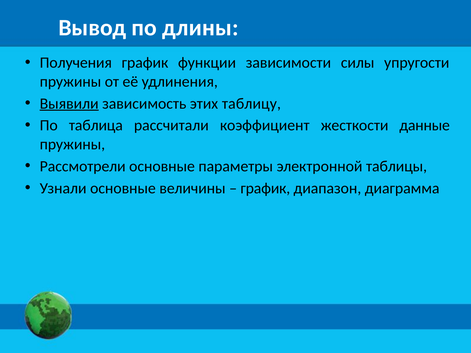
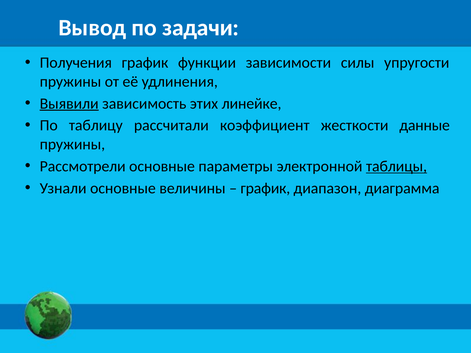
длины: длины -> задачи
таблицу: таблицу -> линейке
таблица: таблица -> таблицу
таблицы underline: none -> present
